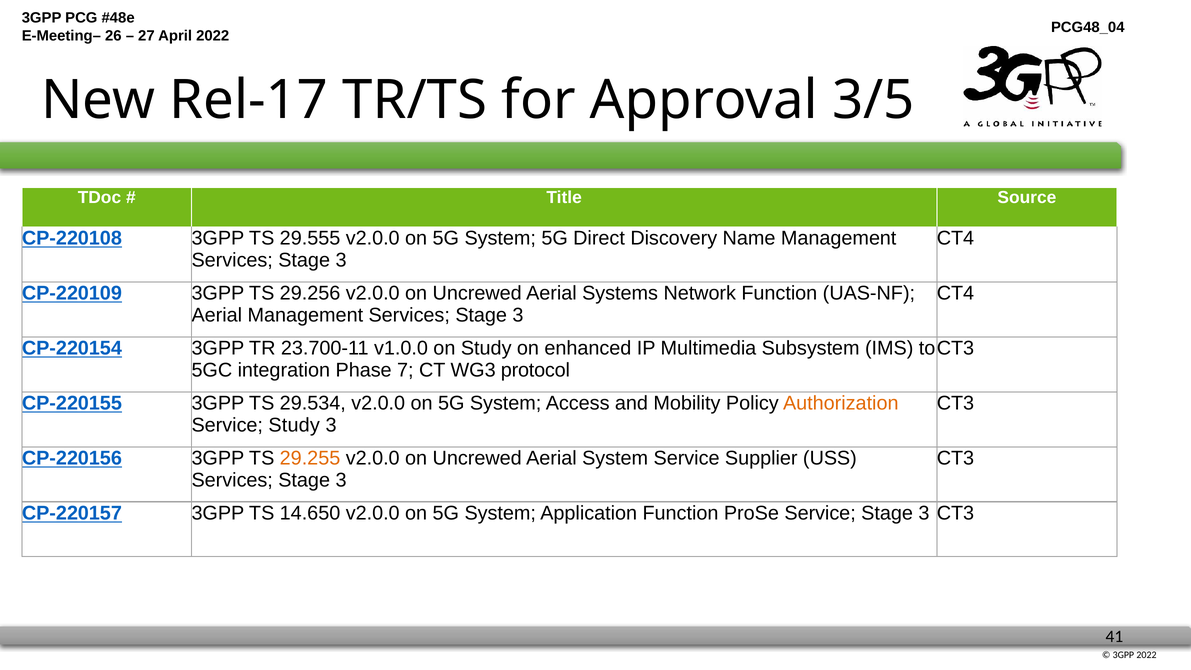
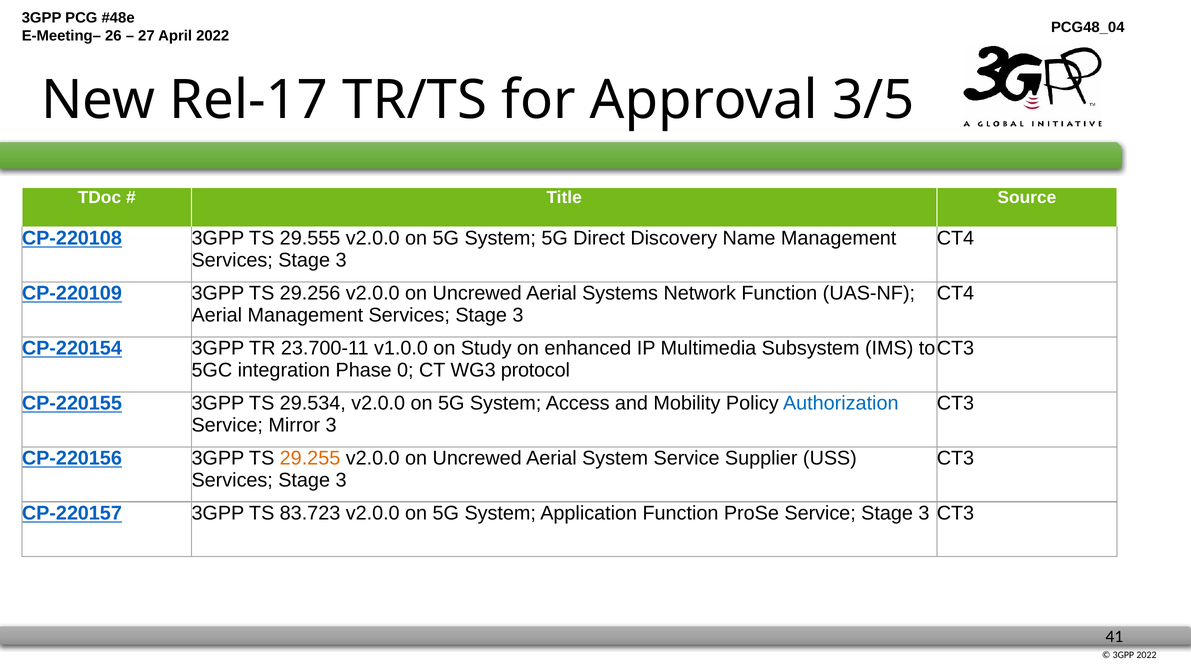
7: 7 -> 0
Authorization colour: orange -> blue
Service Study: Study -> Mirror
14.650: 14.650 -> 83.723
